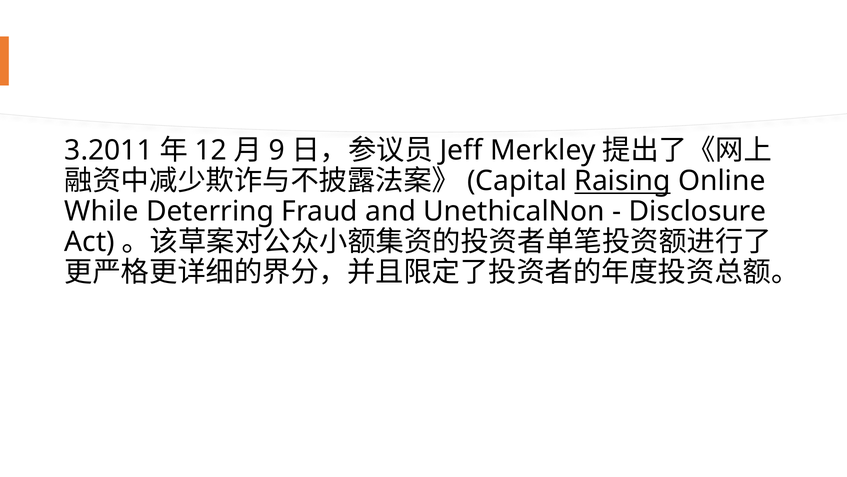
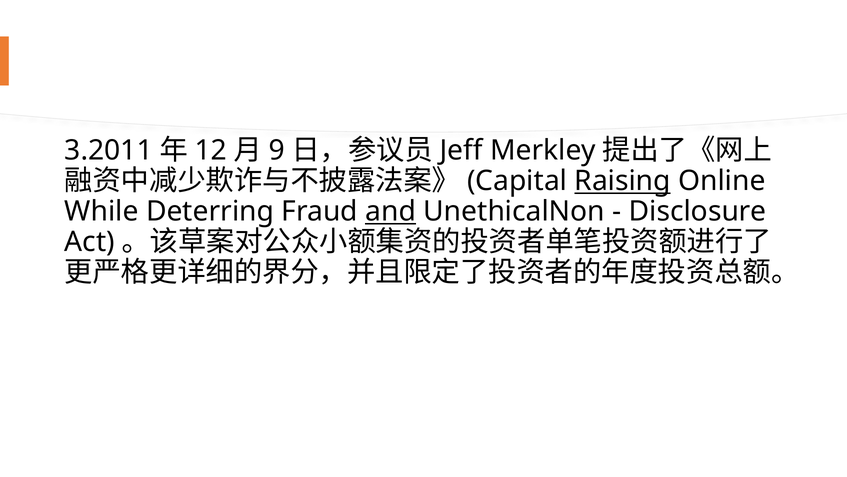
and underline: none -> present
